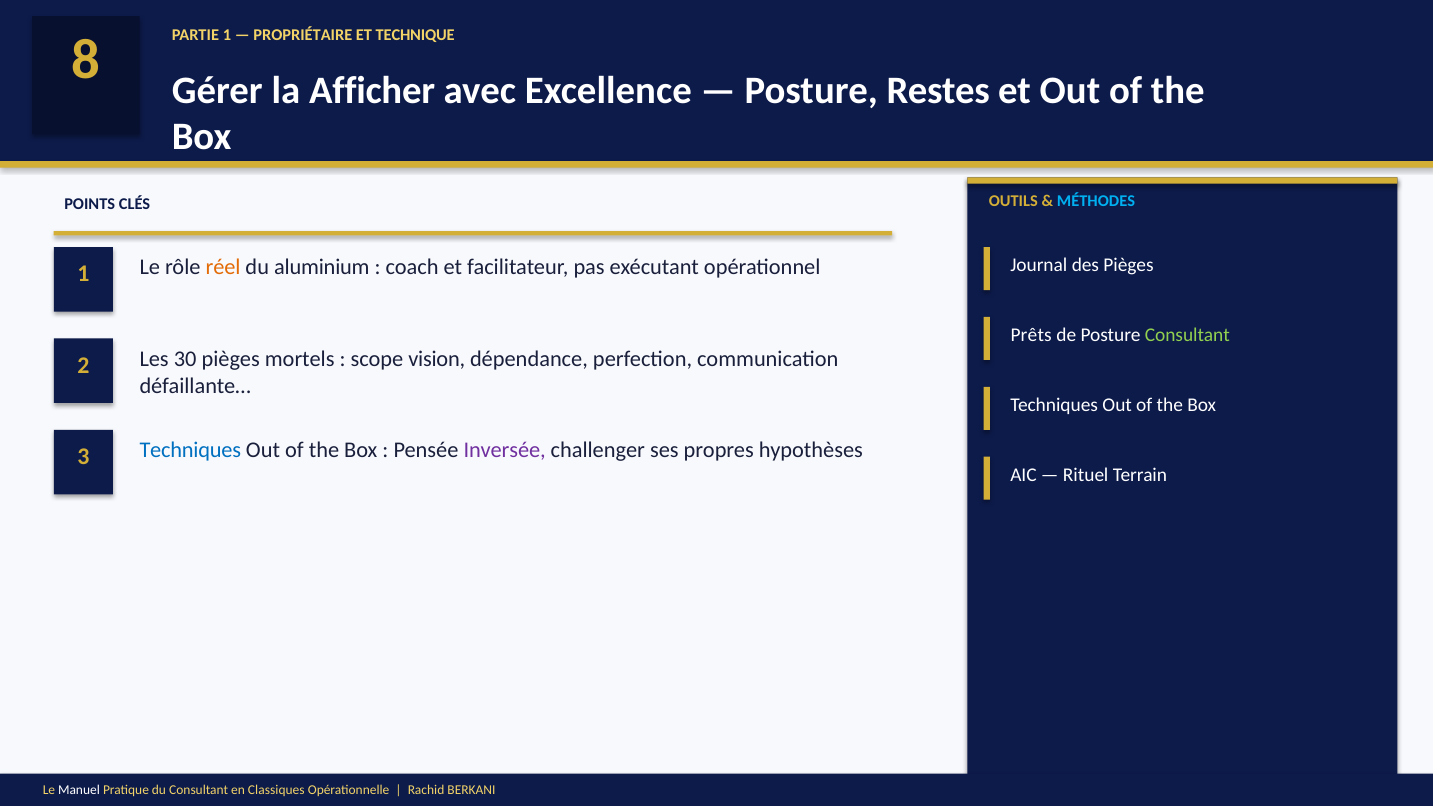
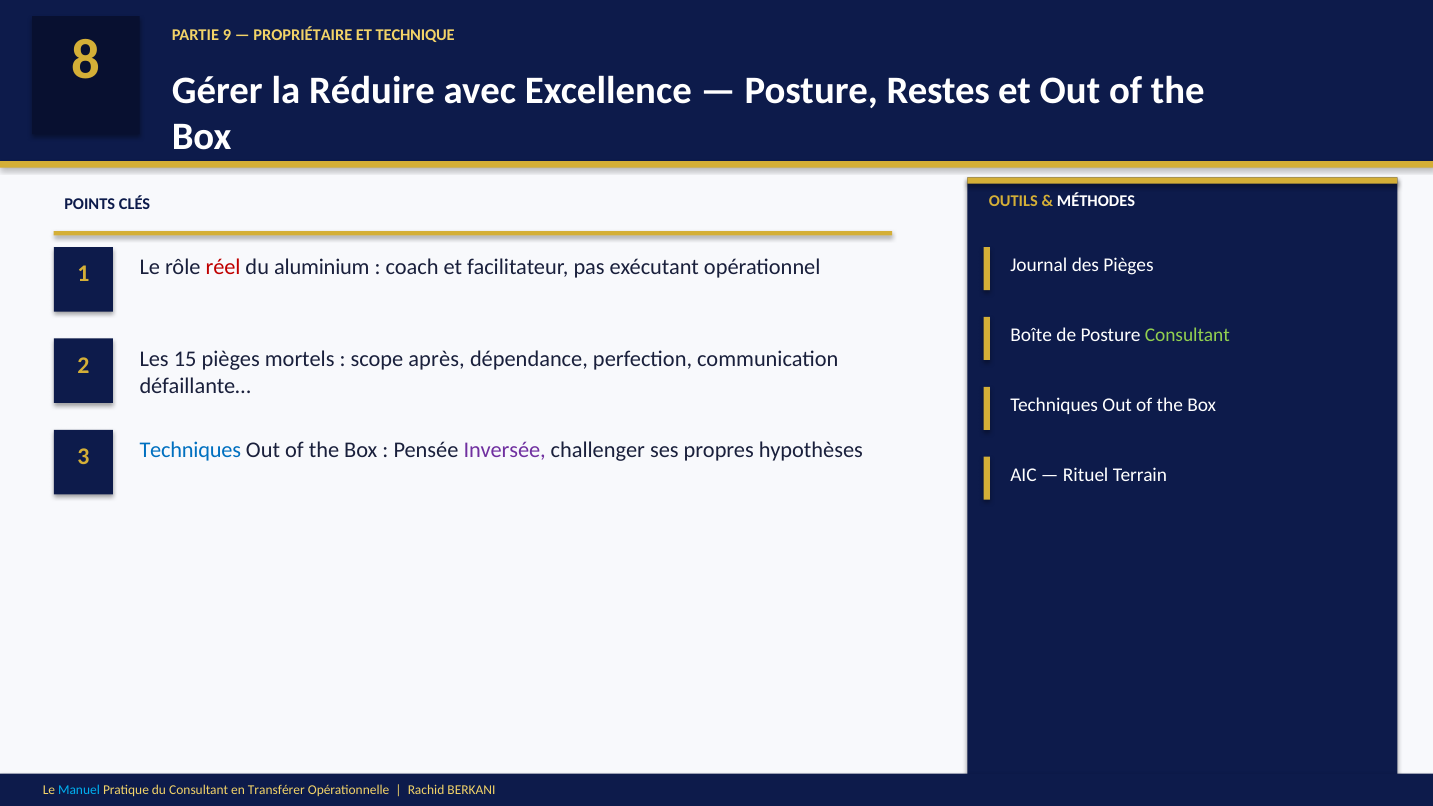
PARTIE 1: 1 -> 9
Afficher: Afficher -> Réduire
MÉTHODES colour: light blue -> white
réel colour: orange -> red
Prêts: Prêts -> Boîte
30: 30 -> 15
vision: vision -> après
Manuel colour: white -> light blue
Classiques: Classiques -> Transférer
